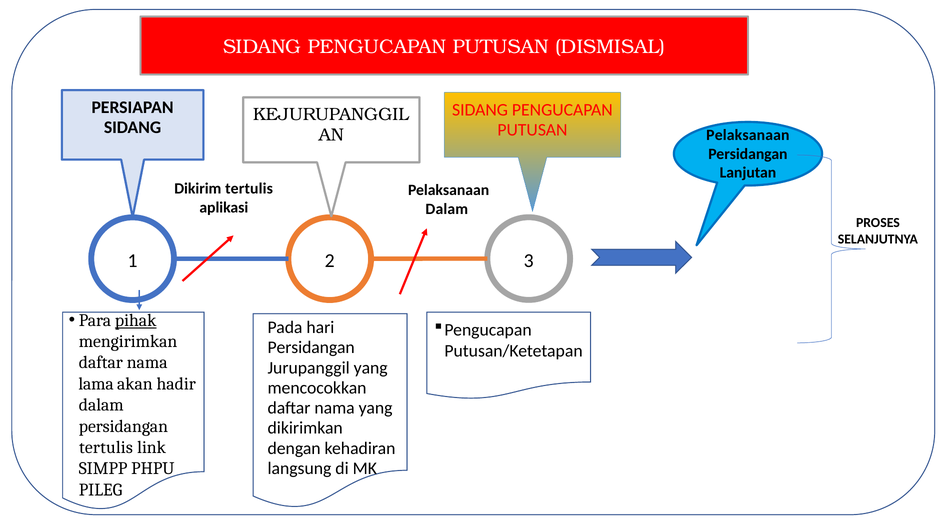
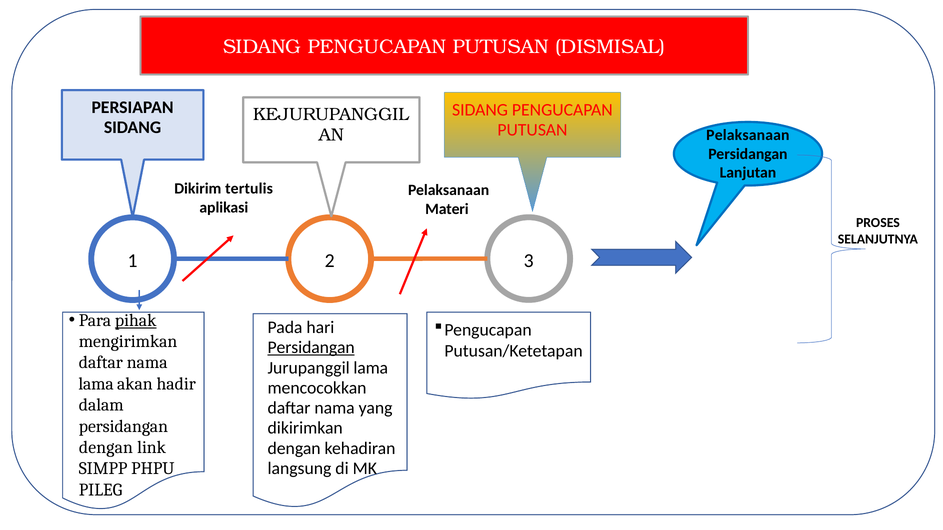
Dalam at (447, 209): Dalam -> Materi
Persidangan at (311, 348) underline: none -> present
Jurupanggil yang: yang -> lama
tertulis at (106, 448): tertulis -> dengan
